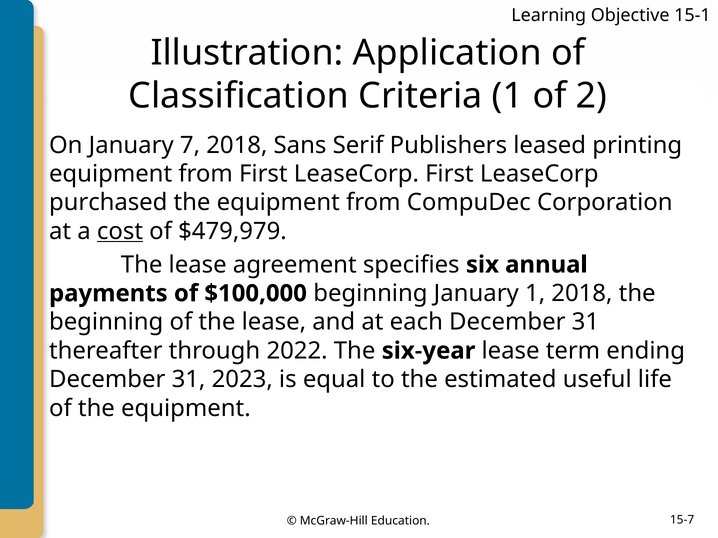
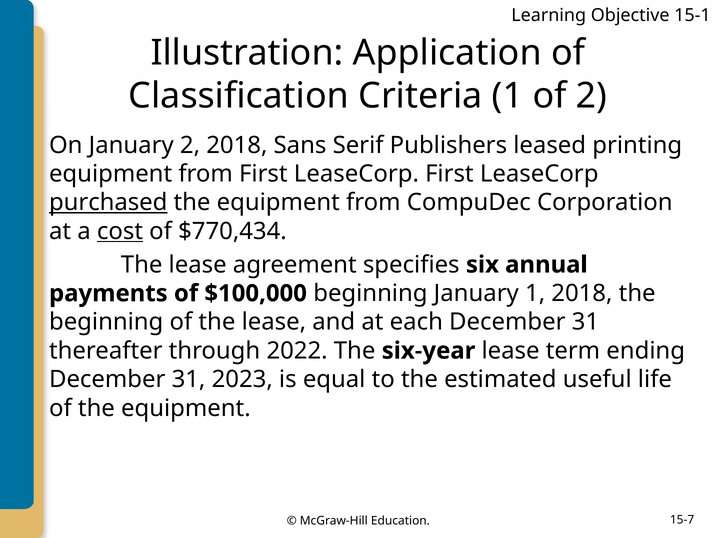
January 7: 7 -> 2
purchased underline: none -> present
$479,979: $479,979 -> $770,434
